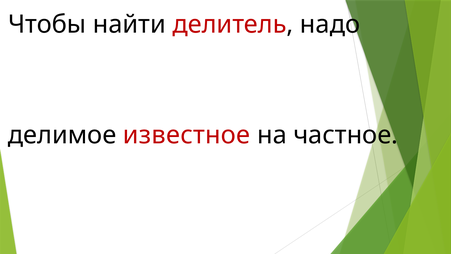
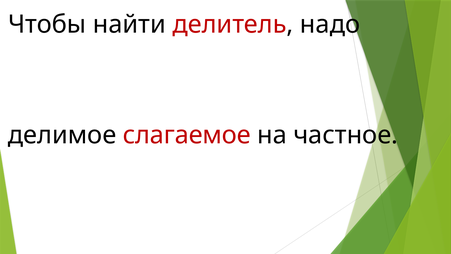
известное: известное -> слагаемое
